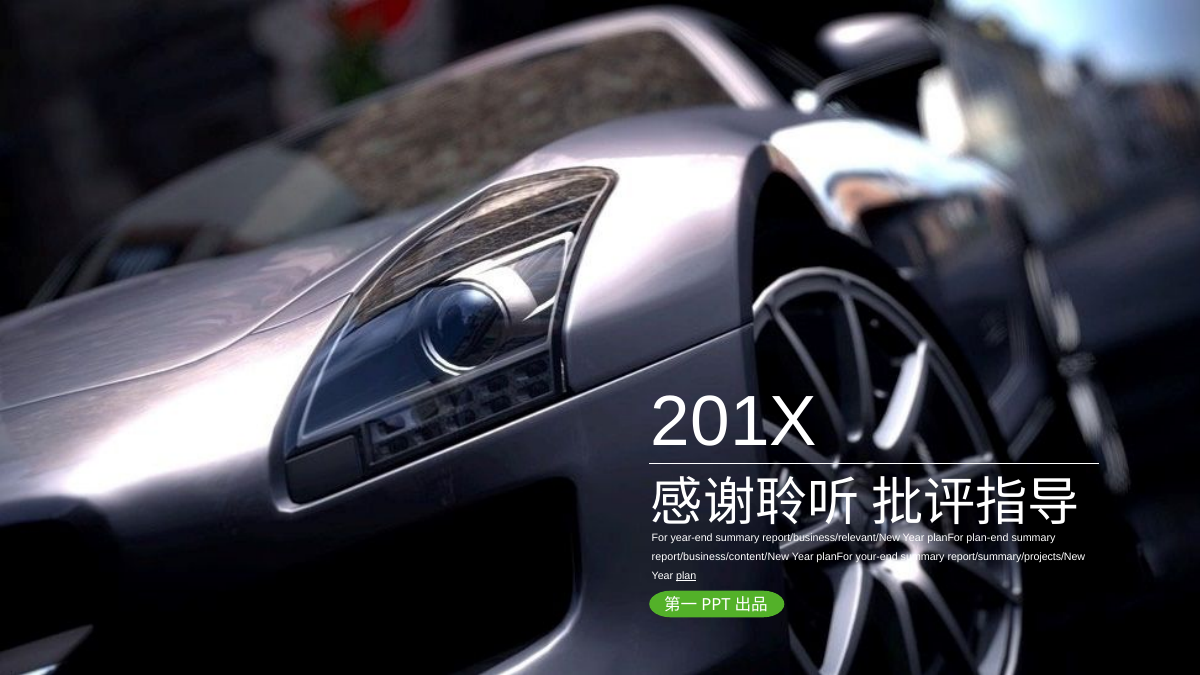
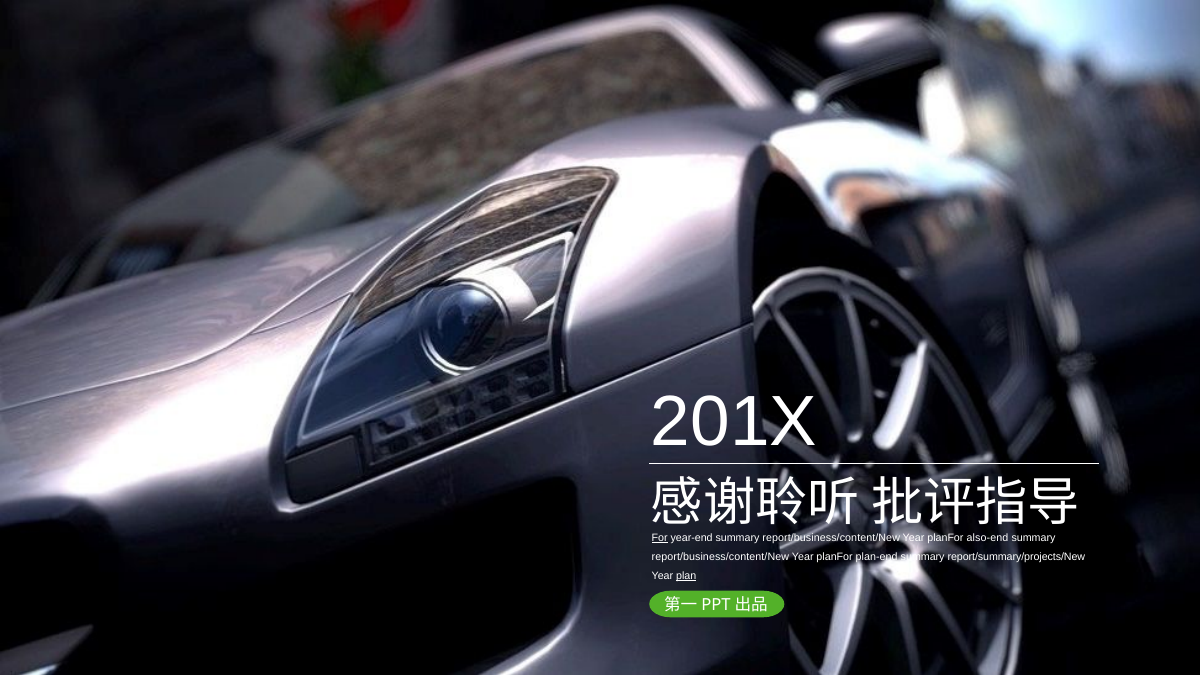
For underline: none -> present
year-end summary report/business/relevant/New: report/business/relevant/New -> report/business/content/New
plan-end: plan-end -> also-end
your-end: your-end -> plan-end
